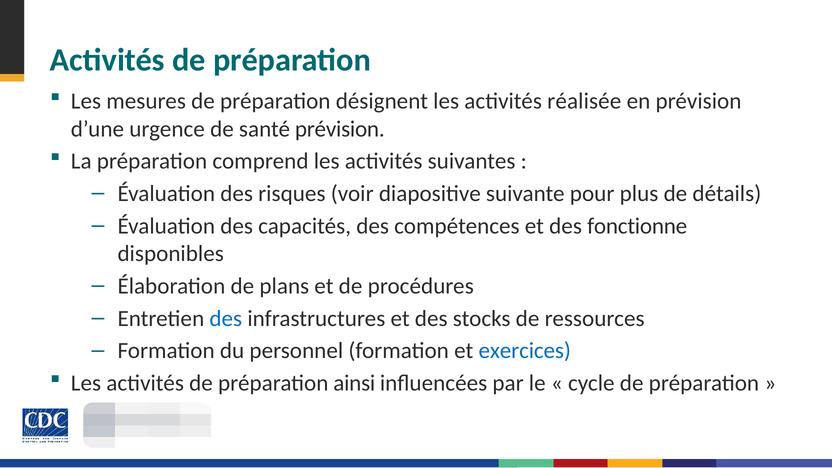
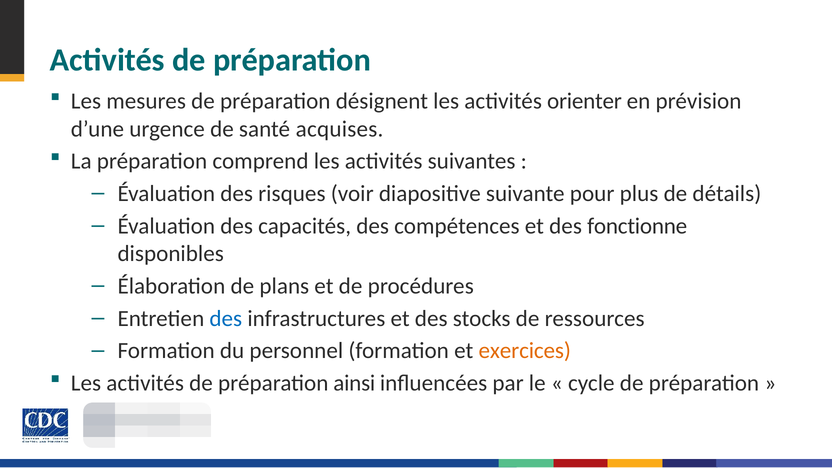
réalisée: réalisée -> orienter
santé prévision: prévision -> acquises
exercices colour: blue -> orange
